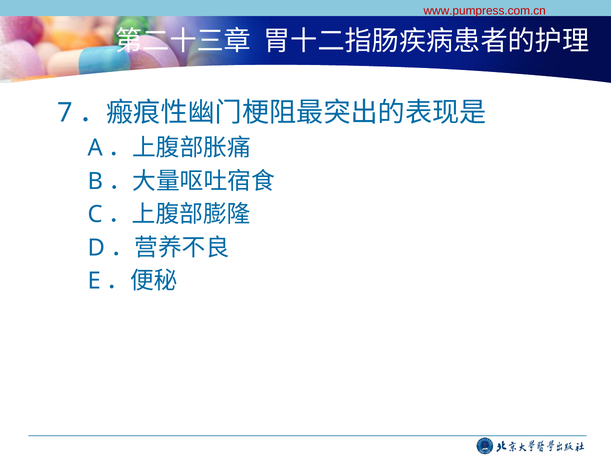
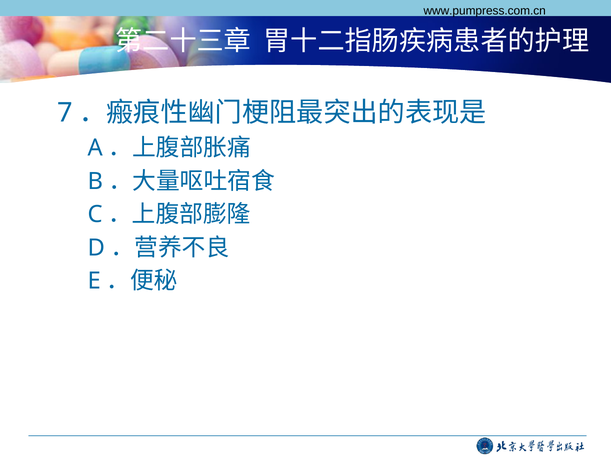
www.pumpress.com.cn colour: red -> black
